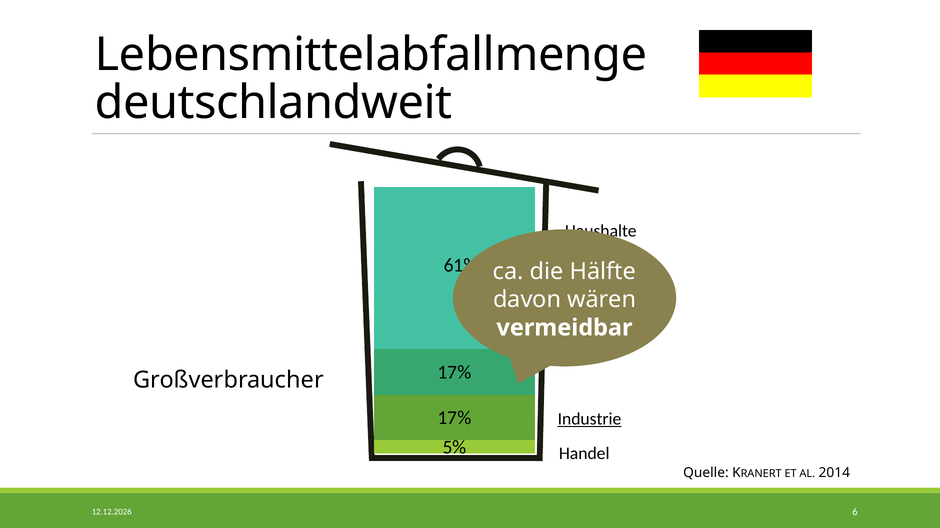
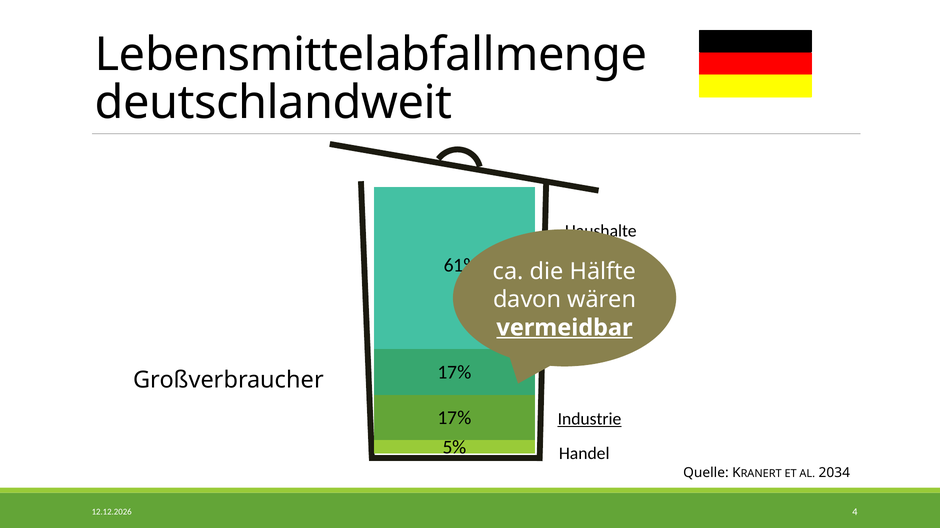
vermeidbar underline: none -> present
2014: 2014 -> 2034
6: 6 -> 4
